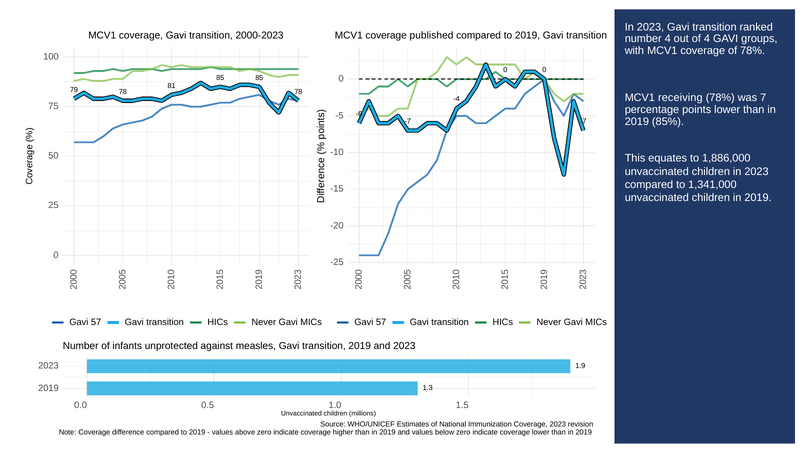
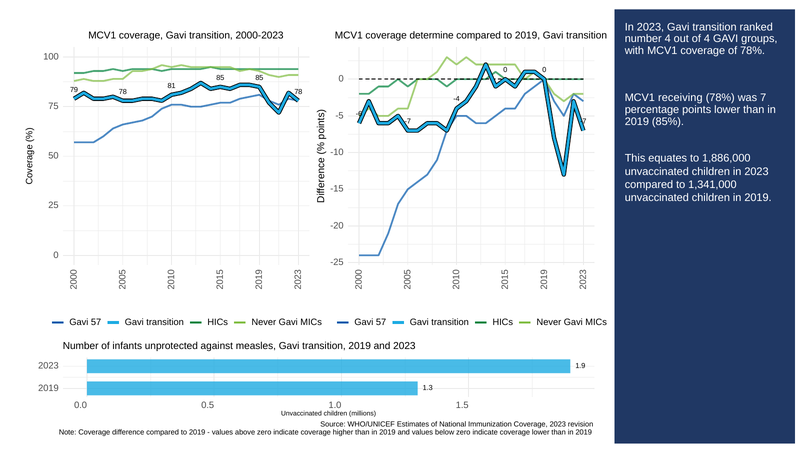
published: published -> determine
